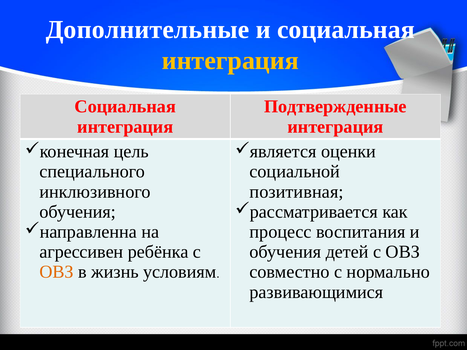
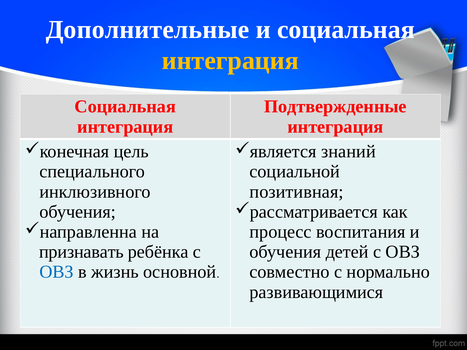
оценки: оценки -> знаний
агрессивен: агрессивен -> признавать
ОВЗ at (57, 272) colour: orange -> blue
условиям: условиям -> основной
